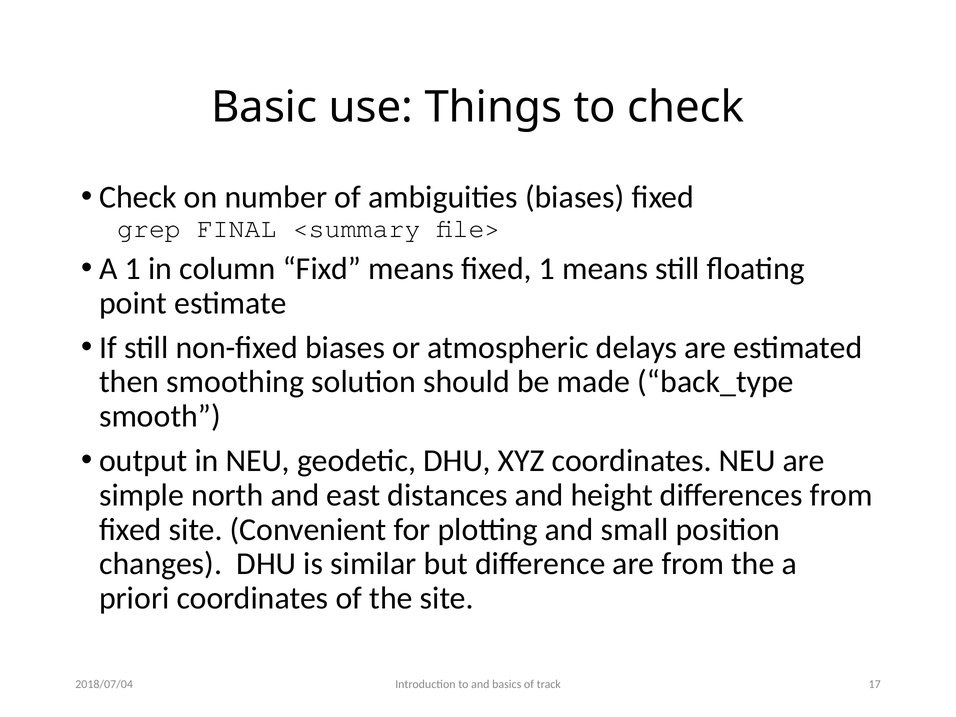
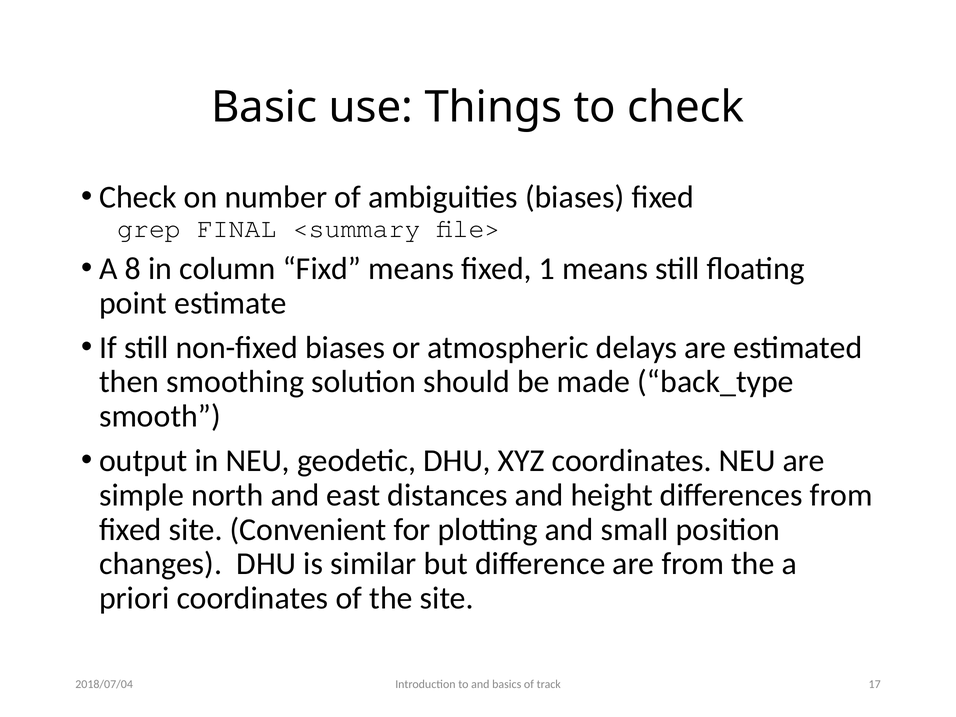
A 1: 1 -> 8
